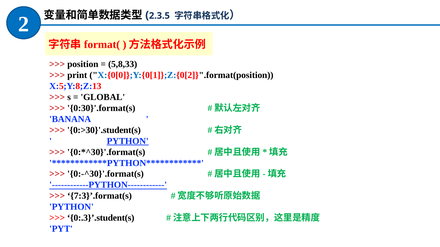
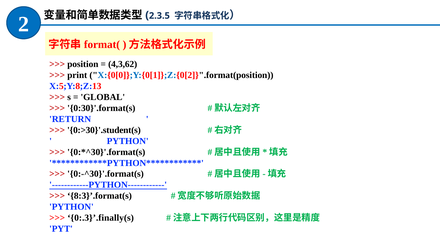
5,8,33: 5,8,33 -> 4,3,62
BANANA: BANANA -> RETURN
PYTHON at (128, 141) underline: present -> none
7:3}’.format(s: 7:3}’.format(s -> 8:3}’.format(s
0:.3}’.student(s: 0:.3}’.student(s -> 0:.3}’.finally(s
